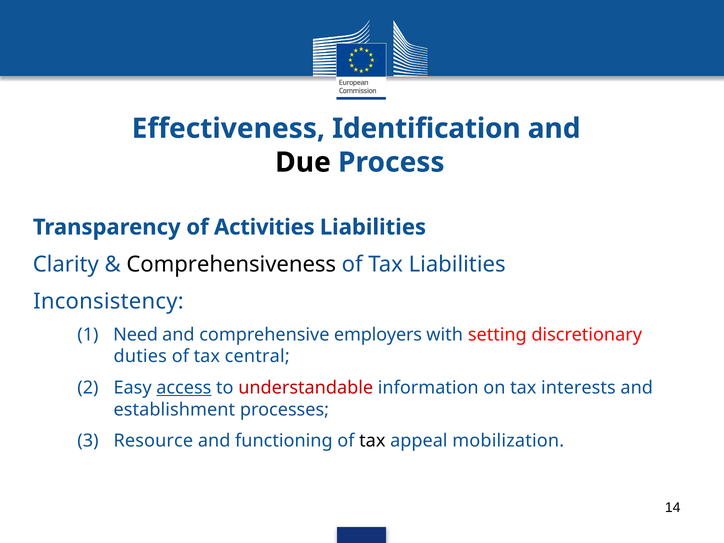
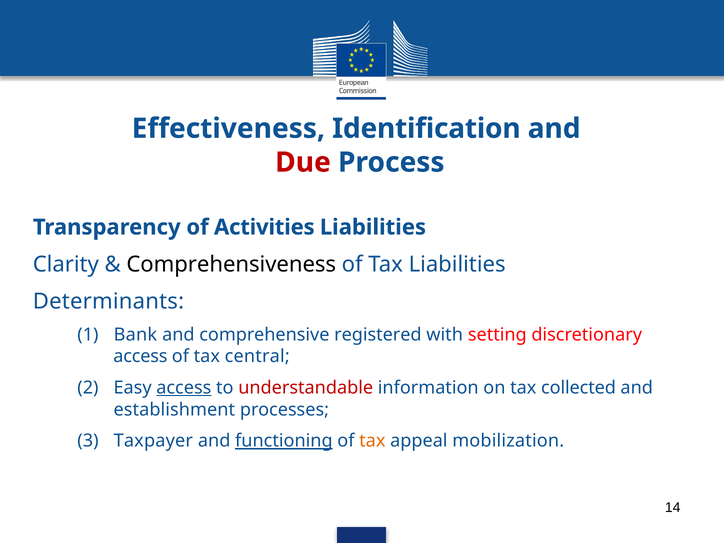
Due colour: black -> red
Inconsistency: Inconsistency -> Determinants
Need: Need -> Bank
employers: employers -> registered
duties at (140, 356): duties -> access
interests: interests -> collected
Resource: Resource -> Taxpayer
functioning underline: none -> present
tax at (372, 441) colour: black -> orange
